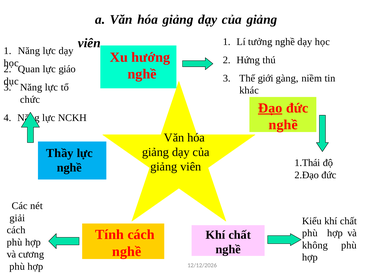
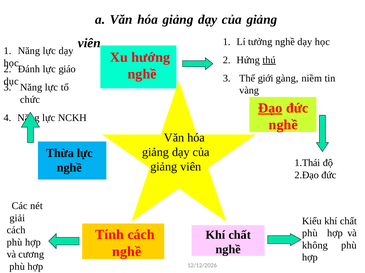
thú underline: none -> present
Quan: Quan -> Đánh
khác: khác -> vàng
Thầy: Thầy -> Thừa
